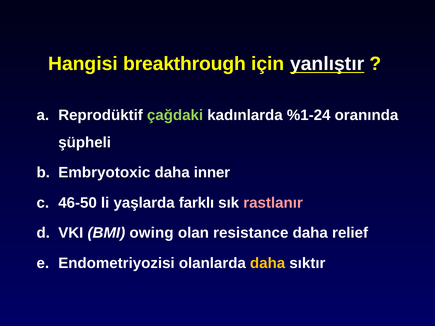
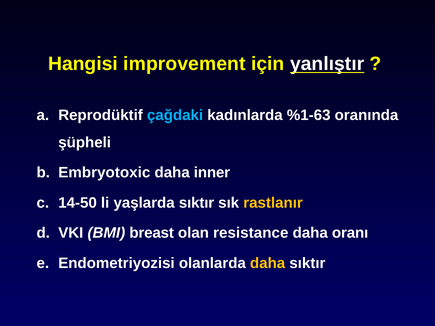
breakthrough: breakthrough -> improvement
çağdaki colour: light green -> light blue
%1-24: %1-24 -> %1-63
46-50: 46-50 -> 14-50
yaşlarda farklı: farklı -> sıktır
rastlanır colour: pink -> yellow
owing: owing -> breast
relief: relief -> oranı
